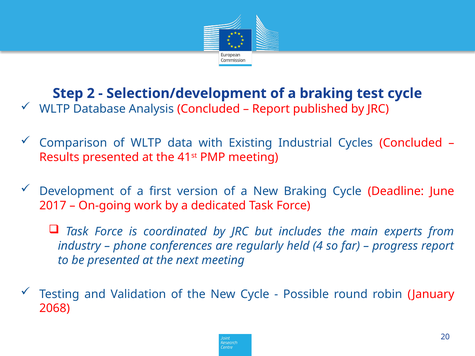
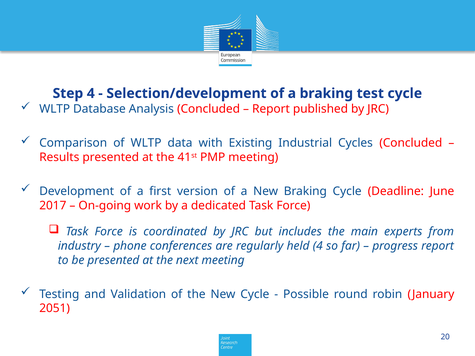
Step 2: 2 -> 4
2068: 2068 -> 2051
